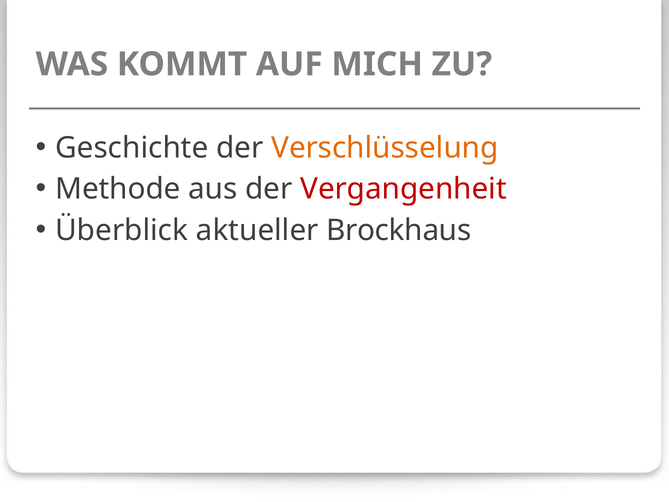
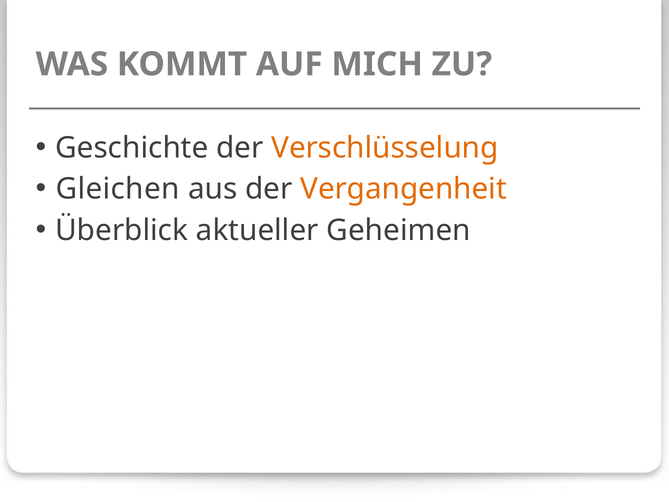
Methode: Methode -> Gleichen
Vergangenheit colour: red -> orange
Brockhaus: Brockhaus -> Geheimen
